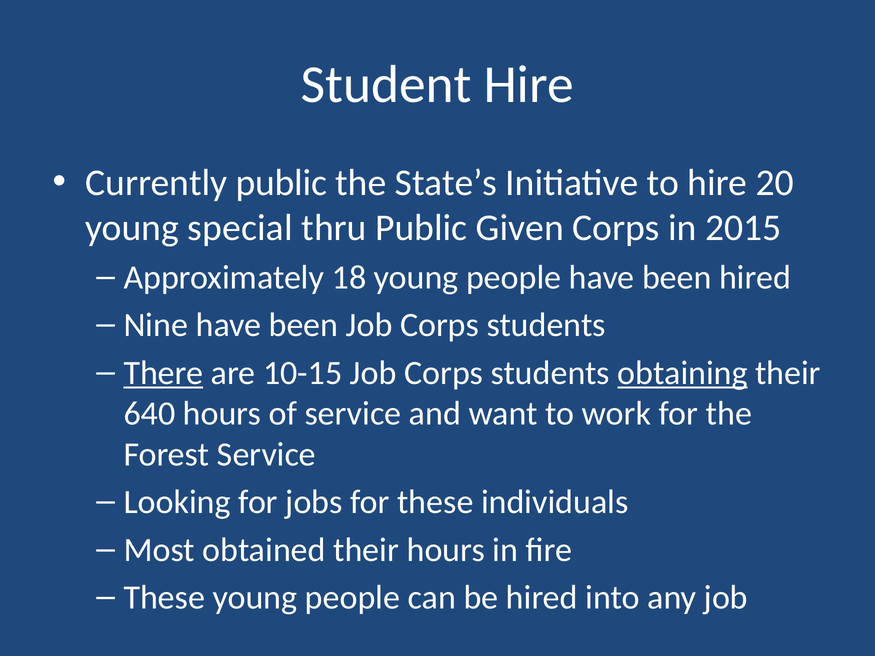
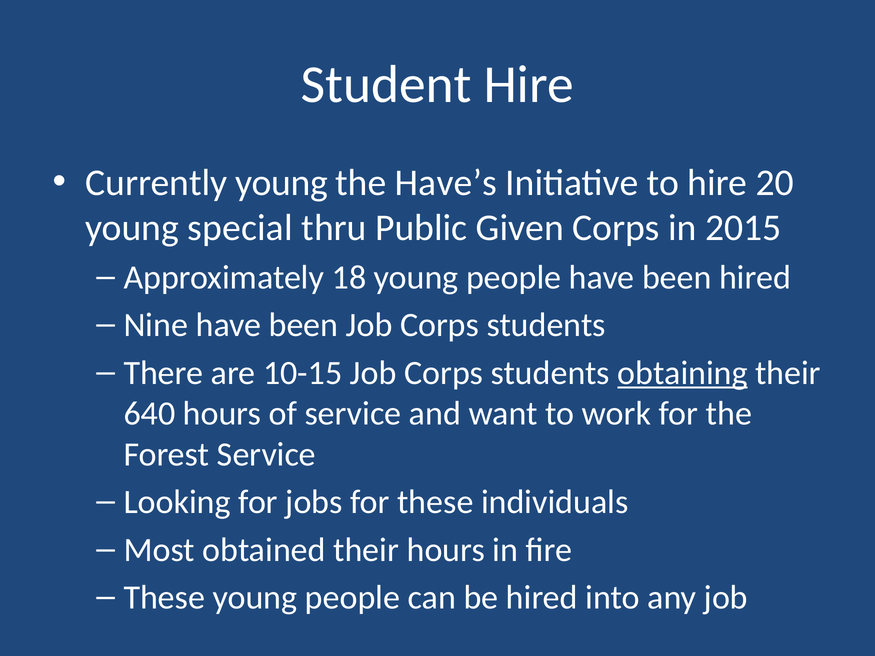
Currently public: public -> young
State’s: State’s -> Have’s
There underline: present -> none
